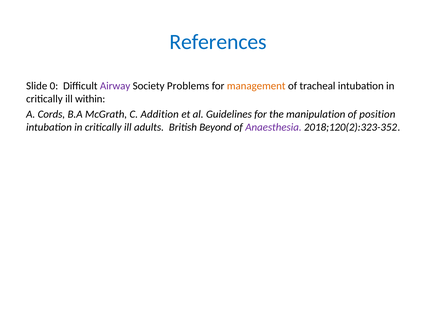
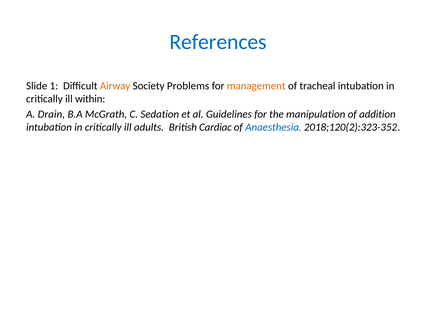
0: 0 -> 1
Airway colour: purple -> orange
Cords: Cords -> Drain
Addition: Addition -> Sedation
position: position -> addition
Beyond: Beyond -> Cardiac
Anaesthesia colour: purple -> blue
